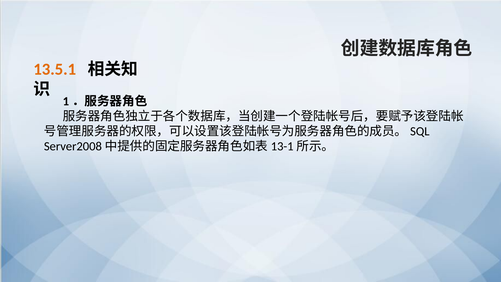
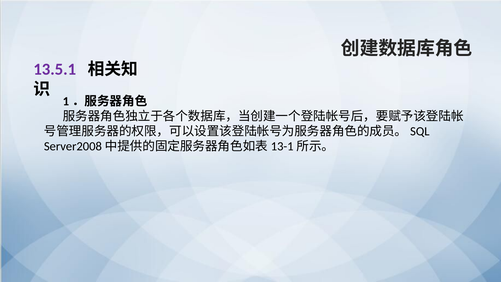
13.5.1 colour: orange -> purple
